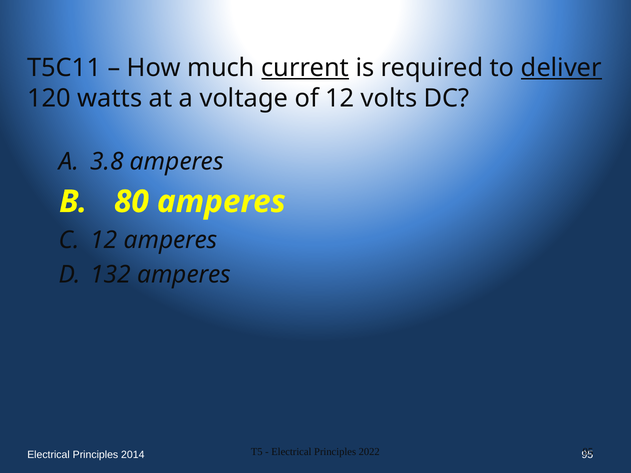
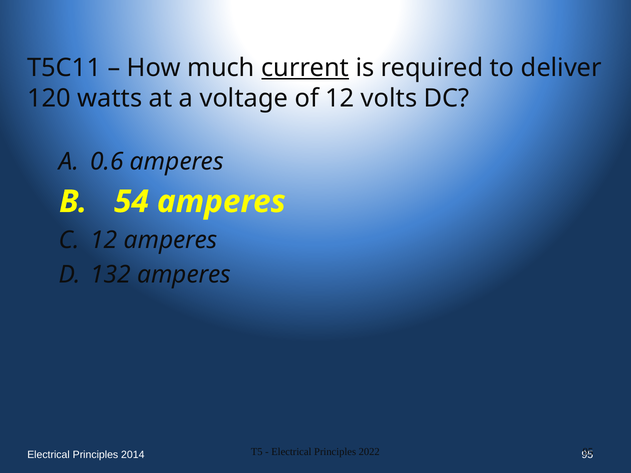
deliver underline: present -> none
3.8: 3.8 -> 0.6
80: 80 -> 54
